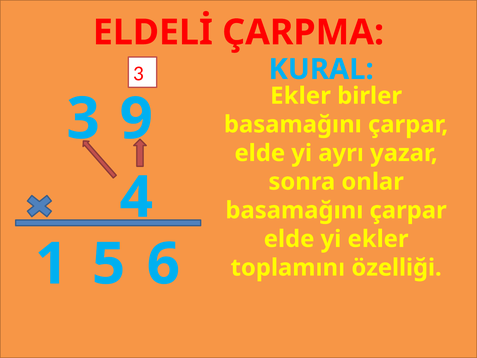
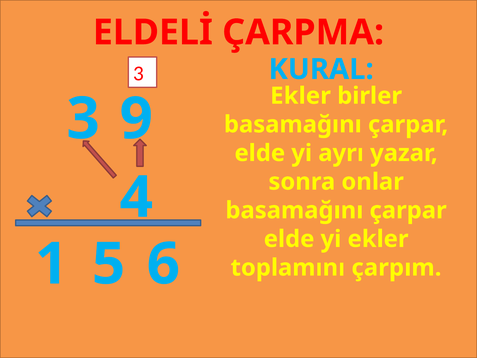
özelliği: özelliği -> çarpım
